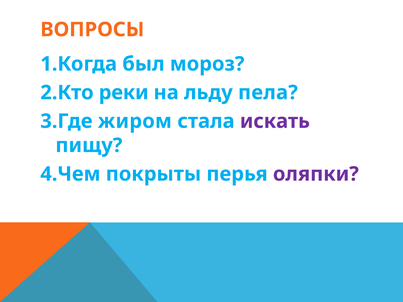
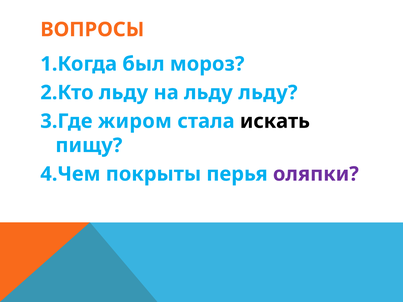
реки at (124, 93): реки -> льду
льду пела: пела -> льду
искать colour: purple -> black
